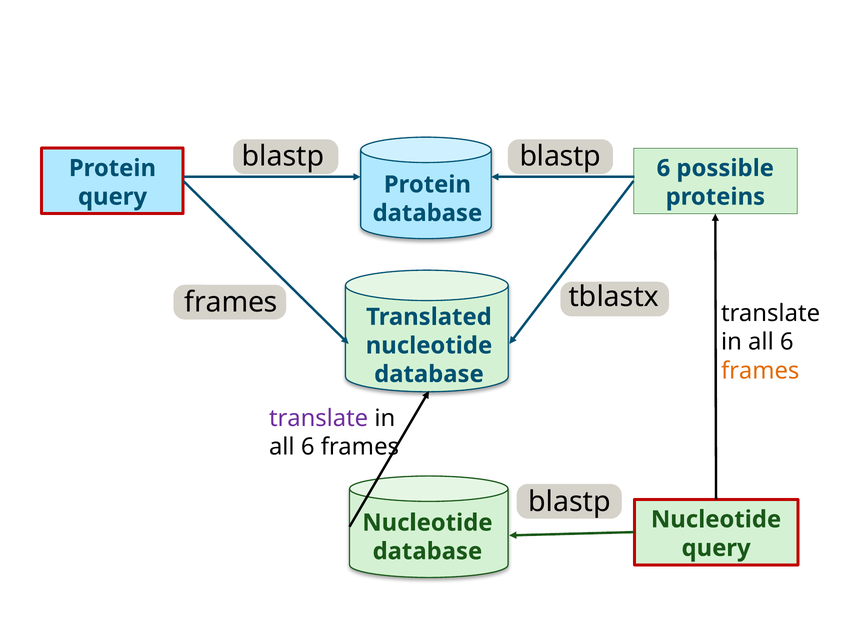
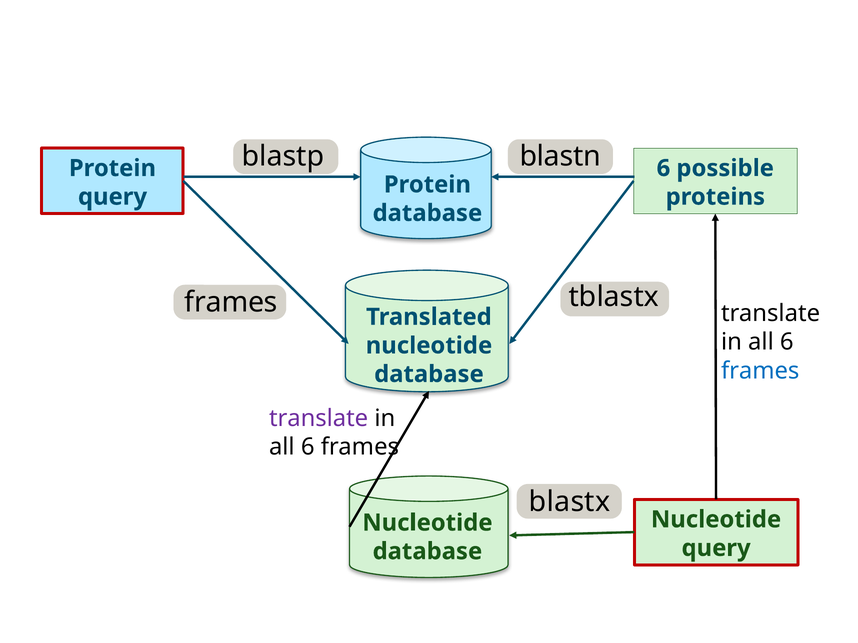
blastp blastp: blastp -> blastn
frames at (760, 371) colour: orange -> blue
blastp at (570, 502): blastp -> blastx
